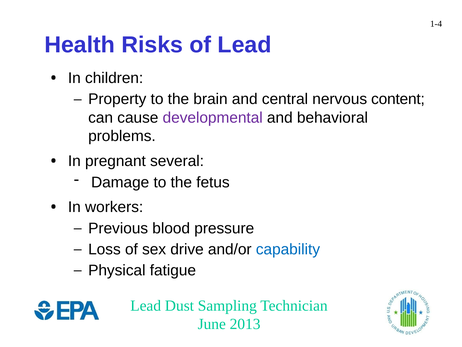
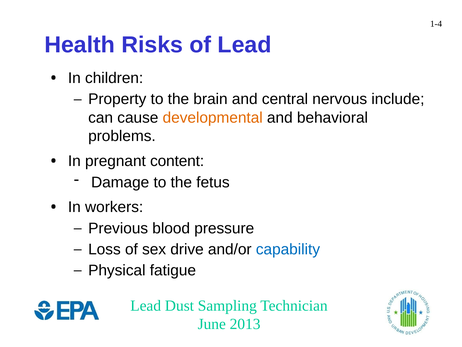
content: content -> include
developmental colour: purple -> orange
several: several -> content
